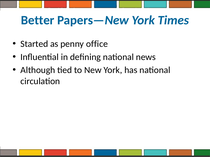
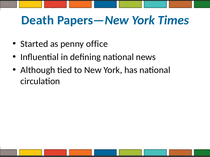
Better: Better -> Death
